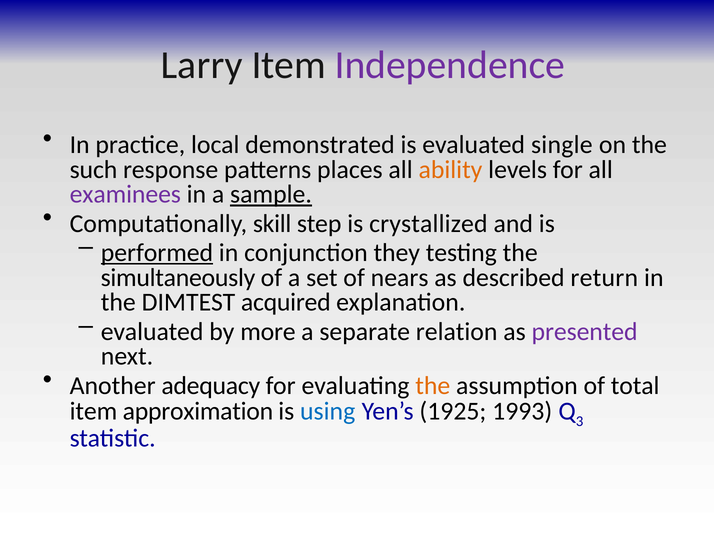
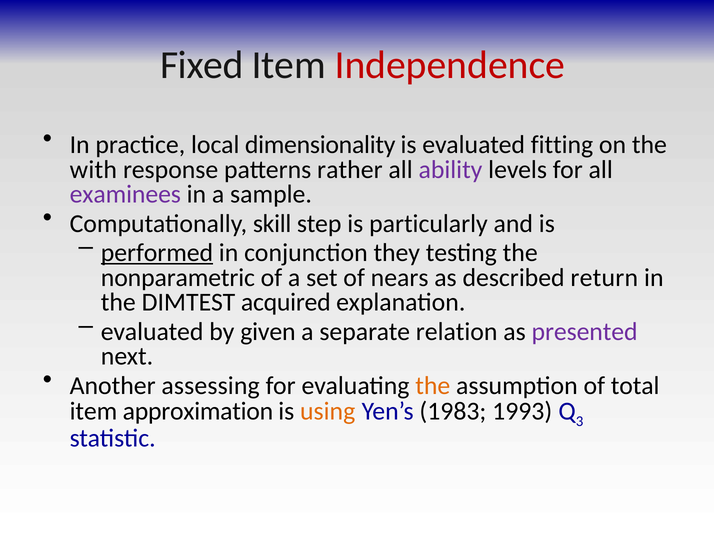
Larry: Larry -> Fixed
Independence colour: purple -> red
demonstrated: demonstrated -> dimensionality
single: single -> fitting
such: such -> with
places: places -> rather
ability colour: orange -> purple
sample underline: present -> none
crystallized: crystallized -> particularly
simultaneously: simultaneously -> nonparametric
more: more -> given
adequacy: adequacy -> assessing
using colour: blue -> orange
1925: 1925 -> 1983
